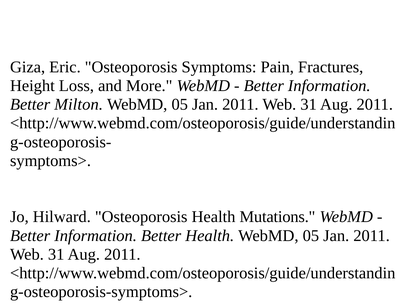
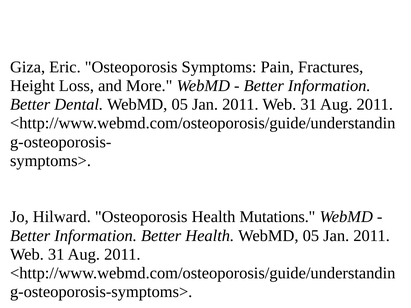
Milton: Milton -> Dental
